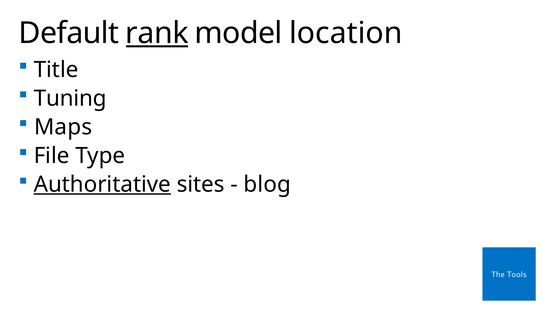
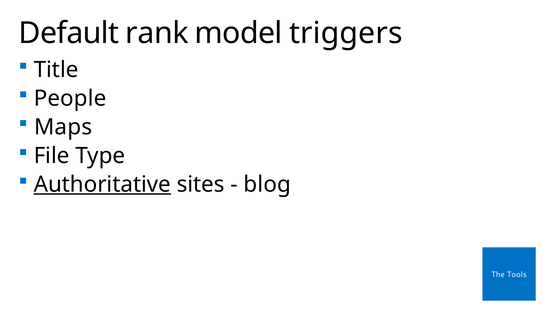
rank underline: present -> none
location: location -> triggers
Tuning: Tuning -> People
